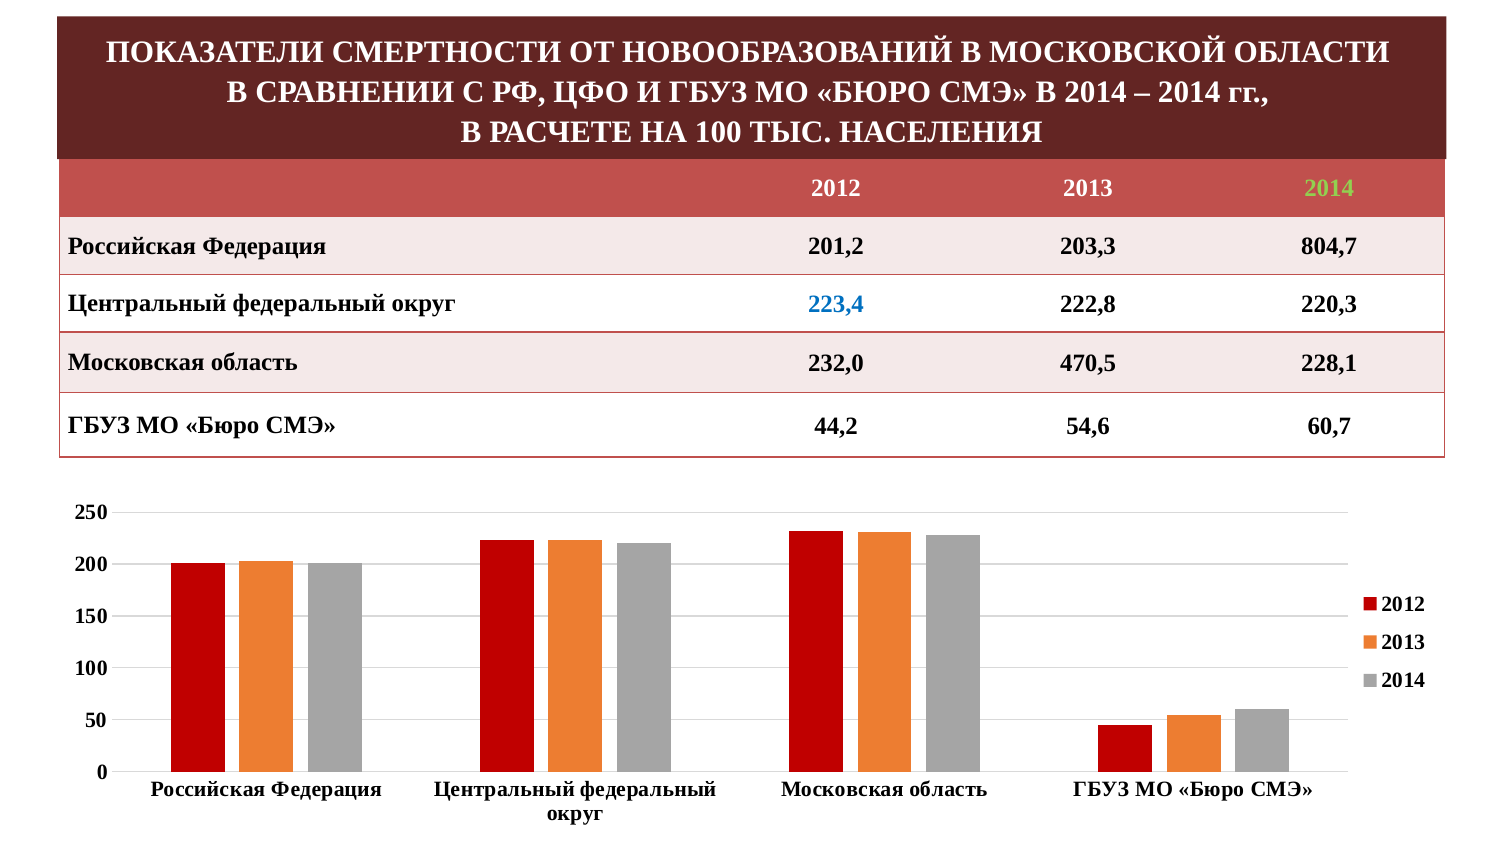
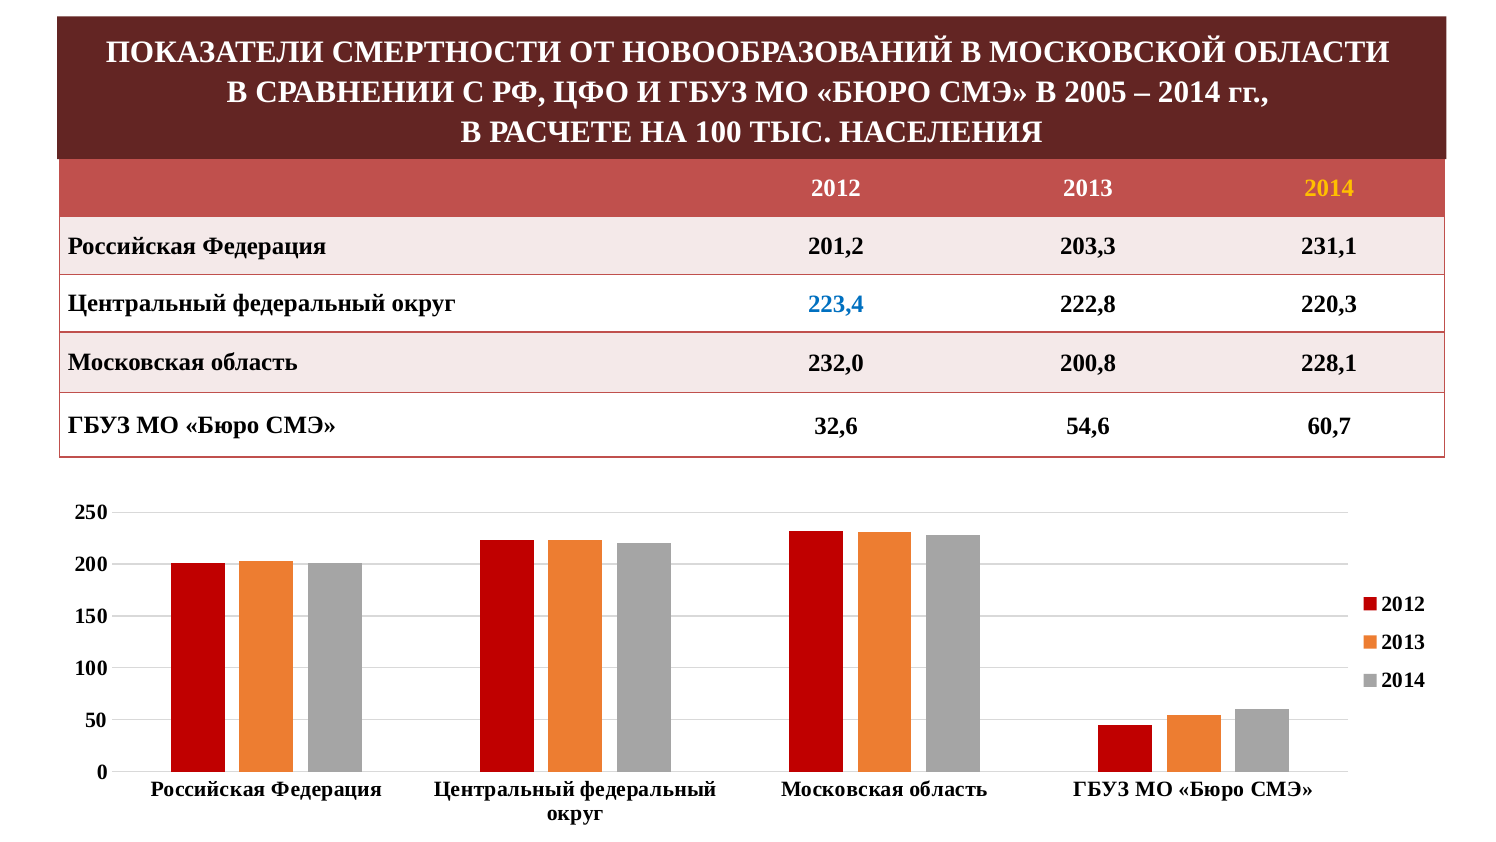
В 2014: 2014 -> 2005
2014 at (1329, 188) colour: light green -> yellow
804,7: 804,7 -> 231,1
470,5: 470,5 -> 200,8
44,2: 44,2 -> 32,6
